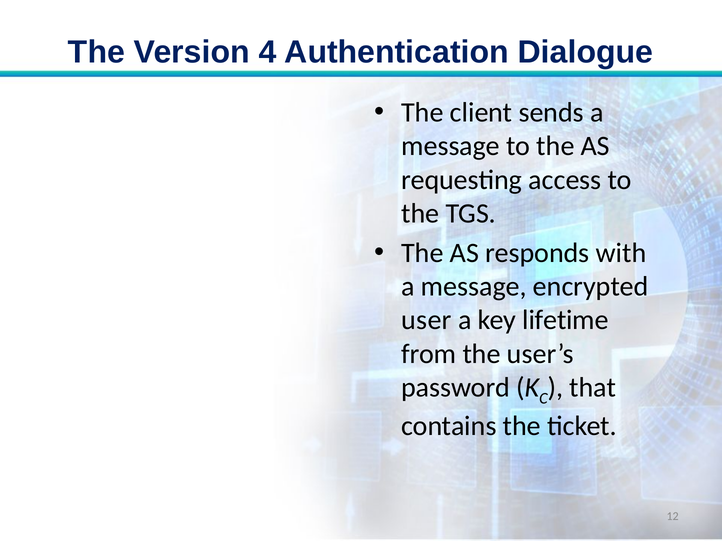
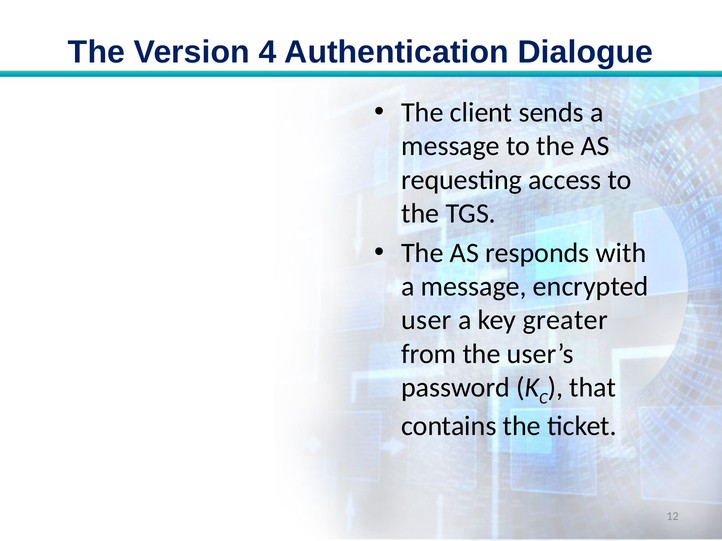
lifetime: lifetime -> greater
